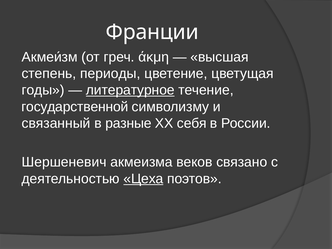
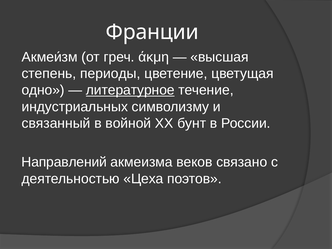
годы: годы -> одно
государственной: государственной -> индустриальных
разные: разные -> войной
себя: себя -> бунт
Шершеневич: Шершеневич -> Направлений
Цеха underline: present -> none
